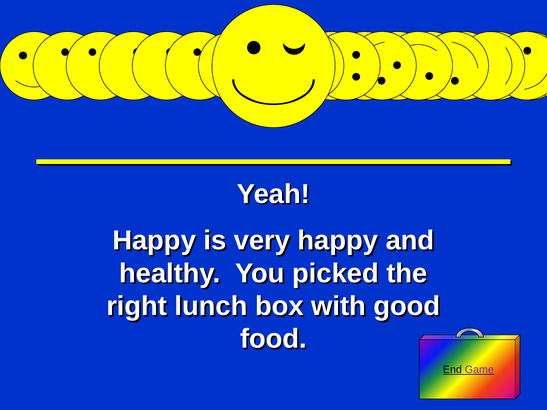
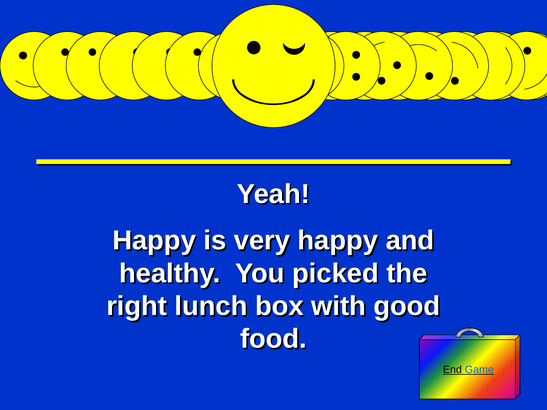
Game colour: purple -> blue
